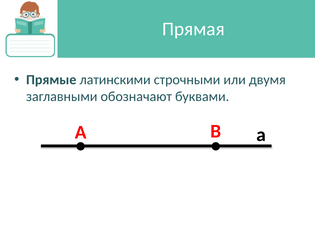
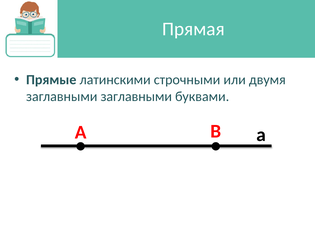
заглавными обозначают: обозначают -> заглавными
